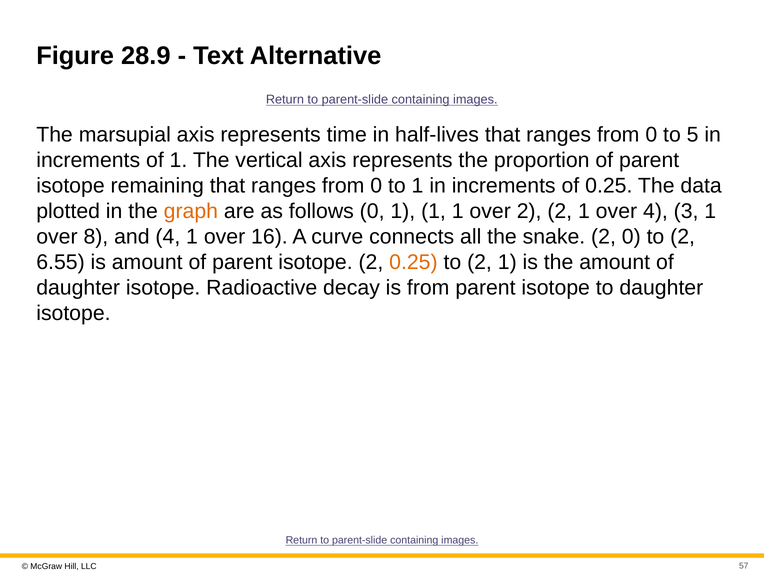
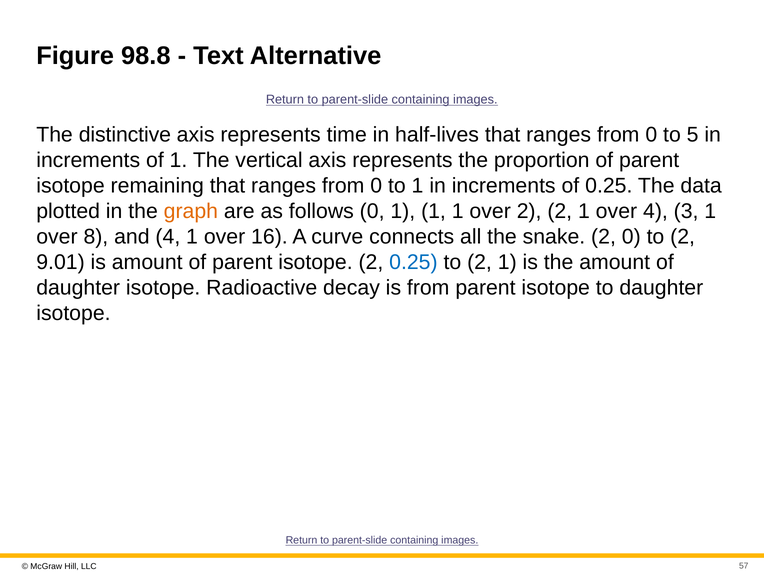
28.9: 28.9 -> 98.8
marsupial: marsupial -> distinctive
6.55: 6.55 -> 9.01
0.25 at (413, 262) colour: orange -> blue
